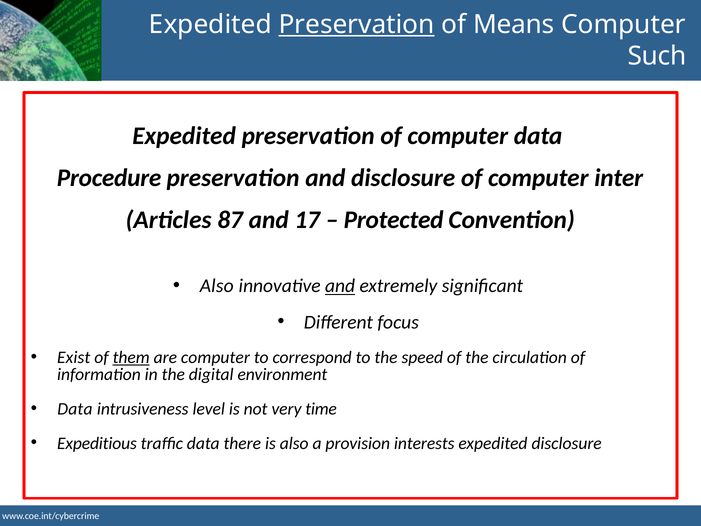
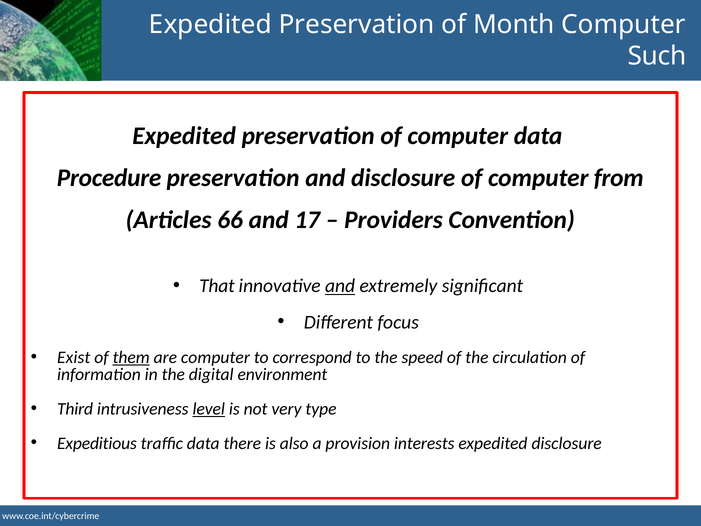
Preservation at (357, 24) underline: present -> none
Means: Means -> Month
inter: inter -> from
87: 87 -> 66
Protected: Protected -> Providers
Also at (217, 286): Also -> That
Data at (75, 409): Data -> Third
level underline: none -> present
time: time -> type
